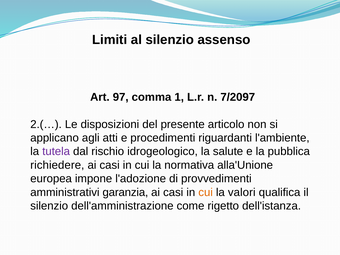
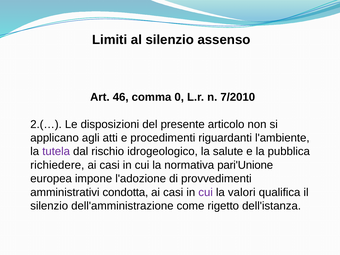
97: 97 -> 46
1: 1 -> 0
7/2097: 7/2097 -> 7/2010
alla'Unione: alla'Unione -> pari'Unione
garanzia: garanzia -> condotta
cui at (206, 192) colour: orange -> purple
